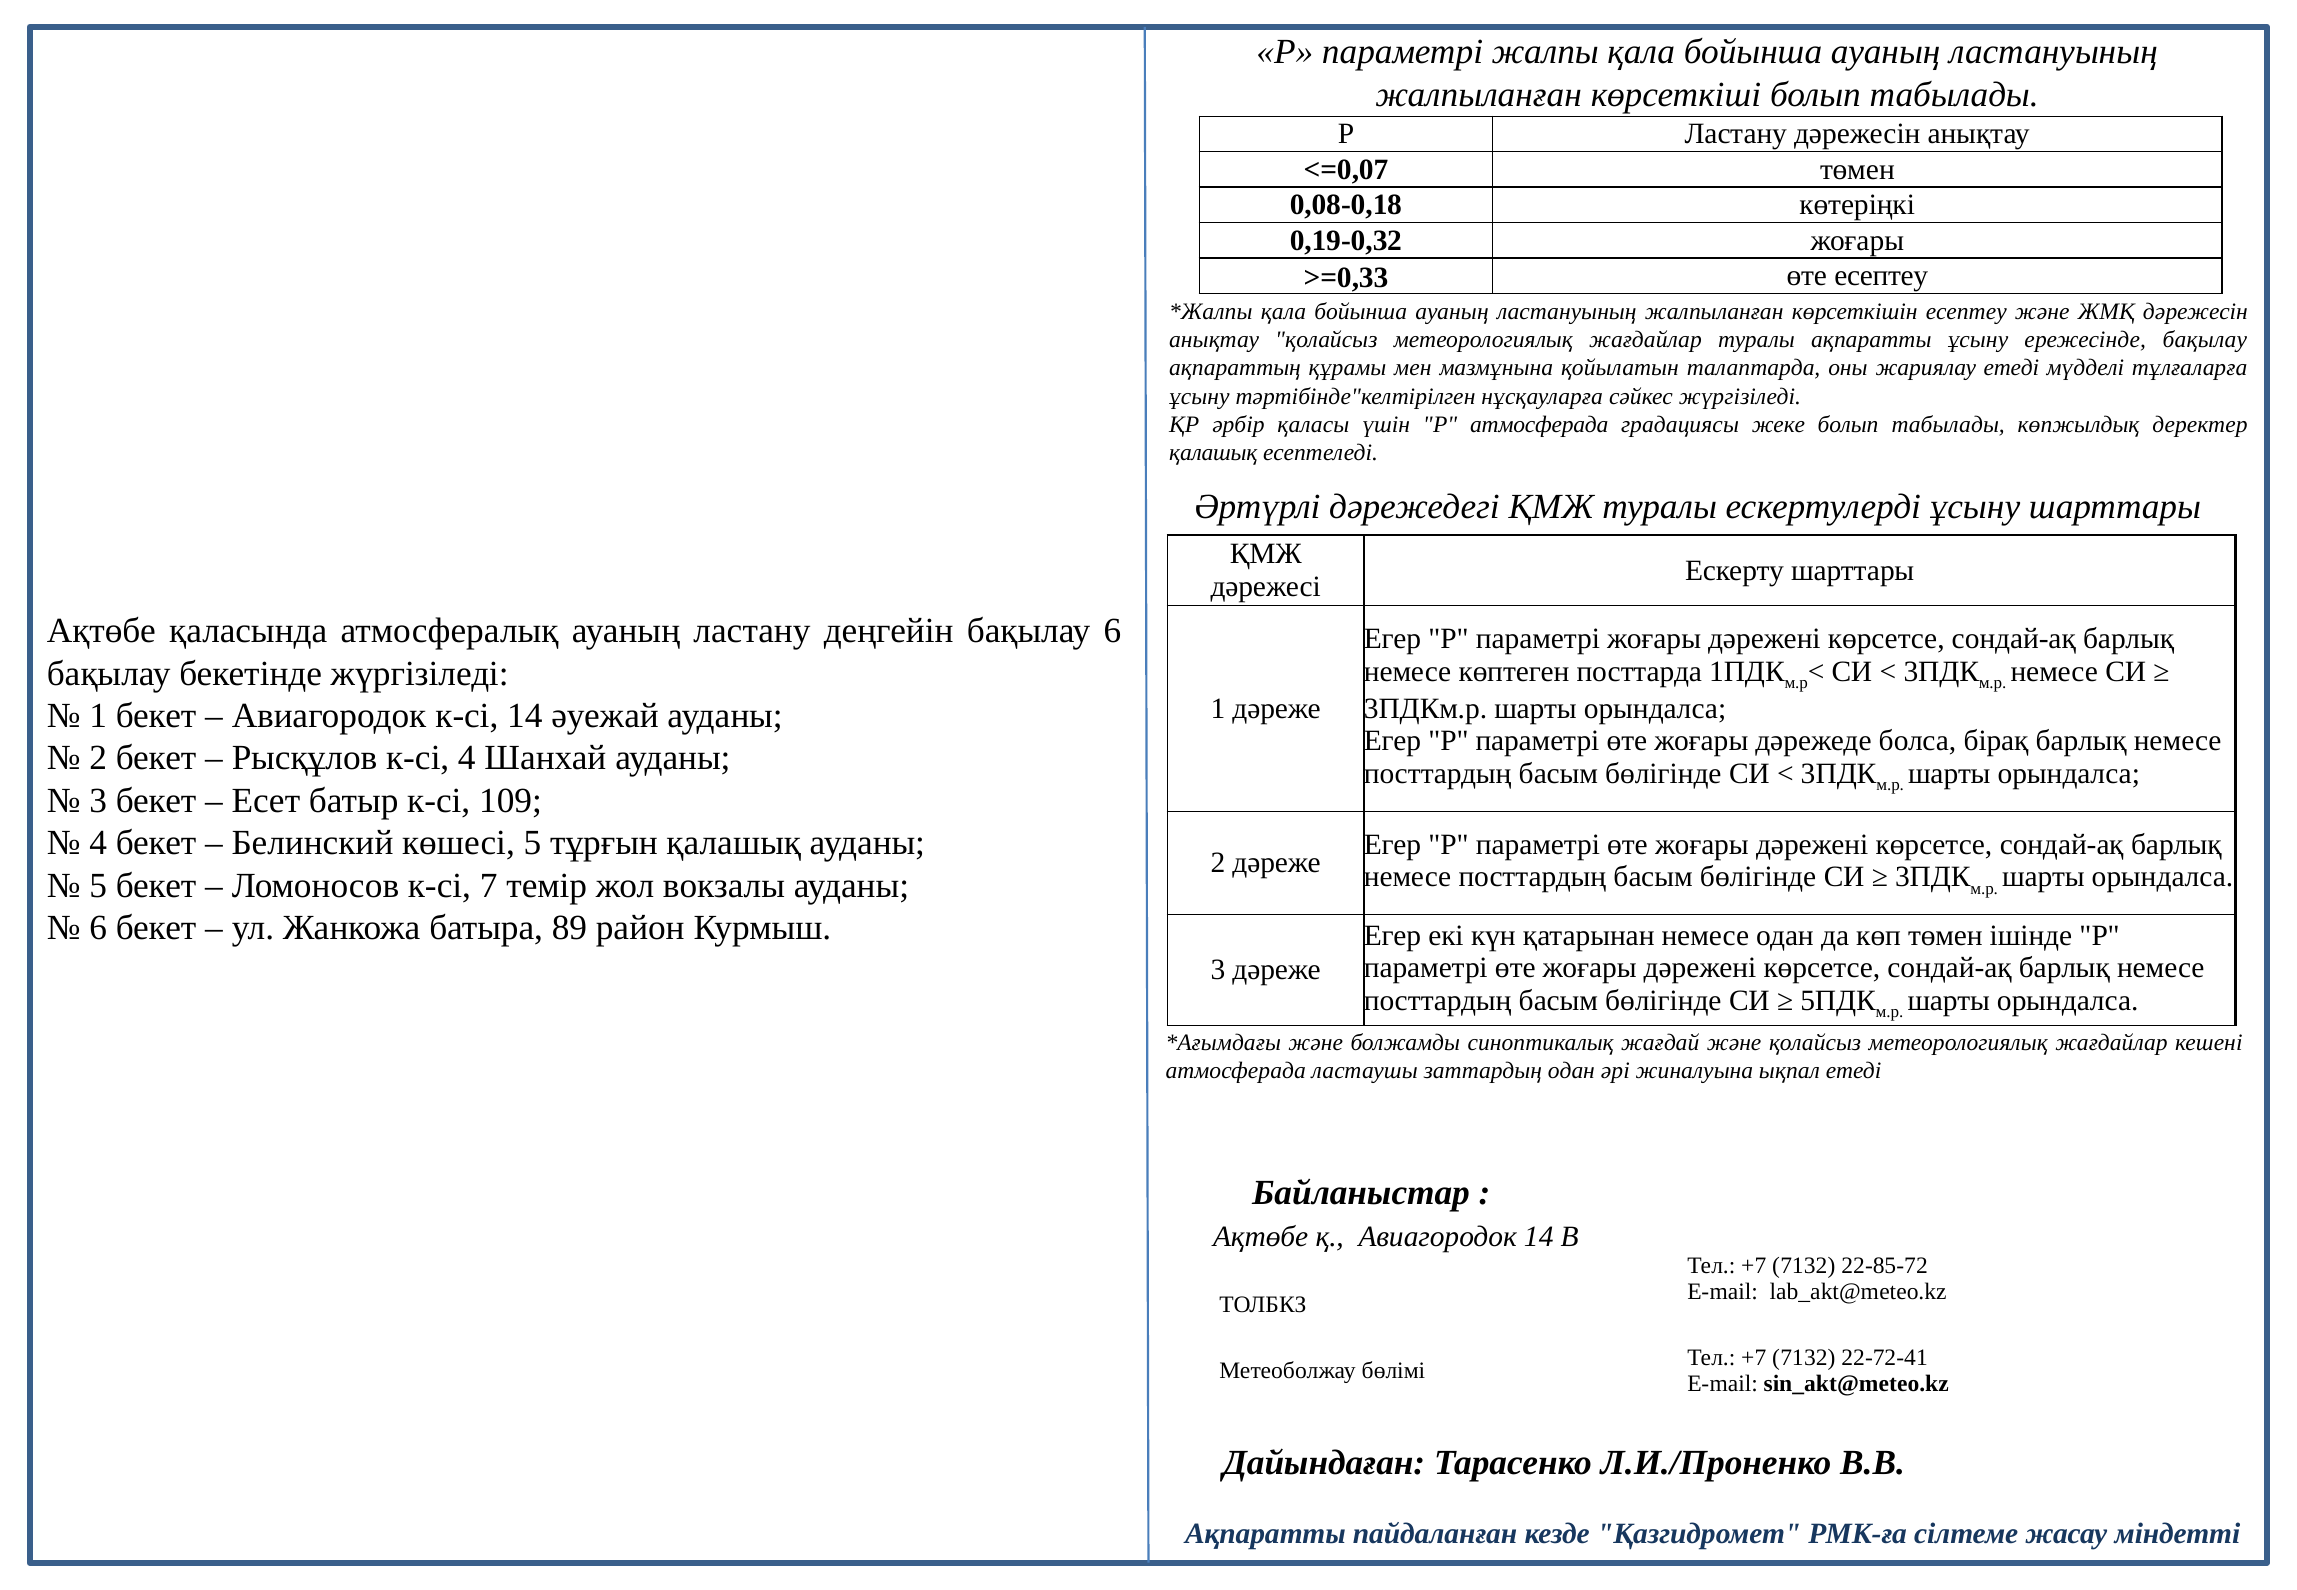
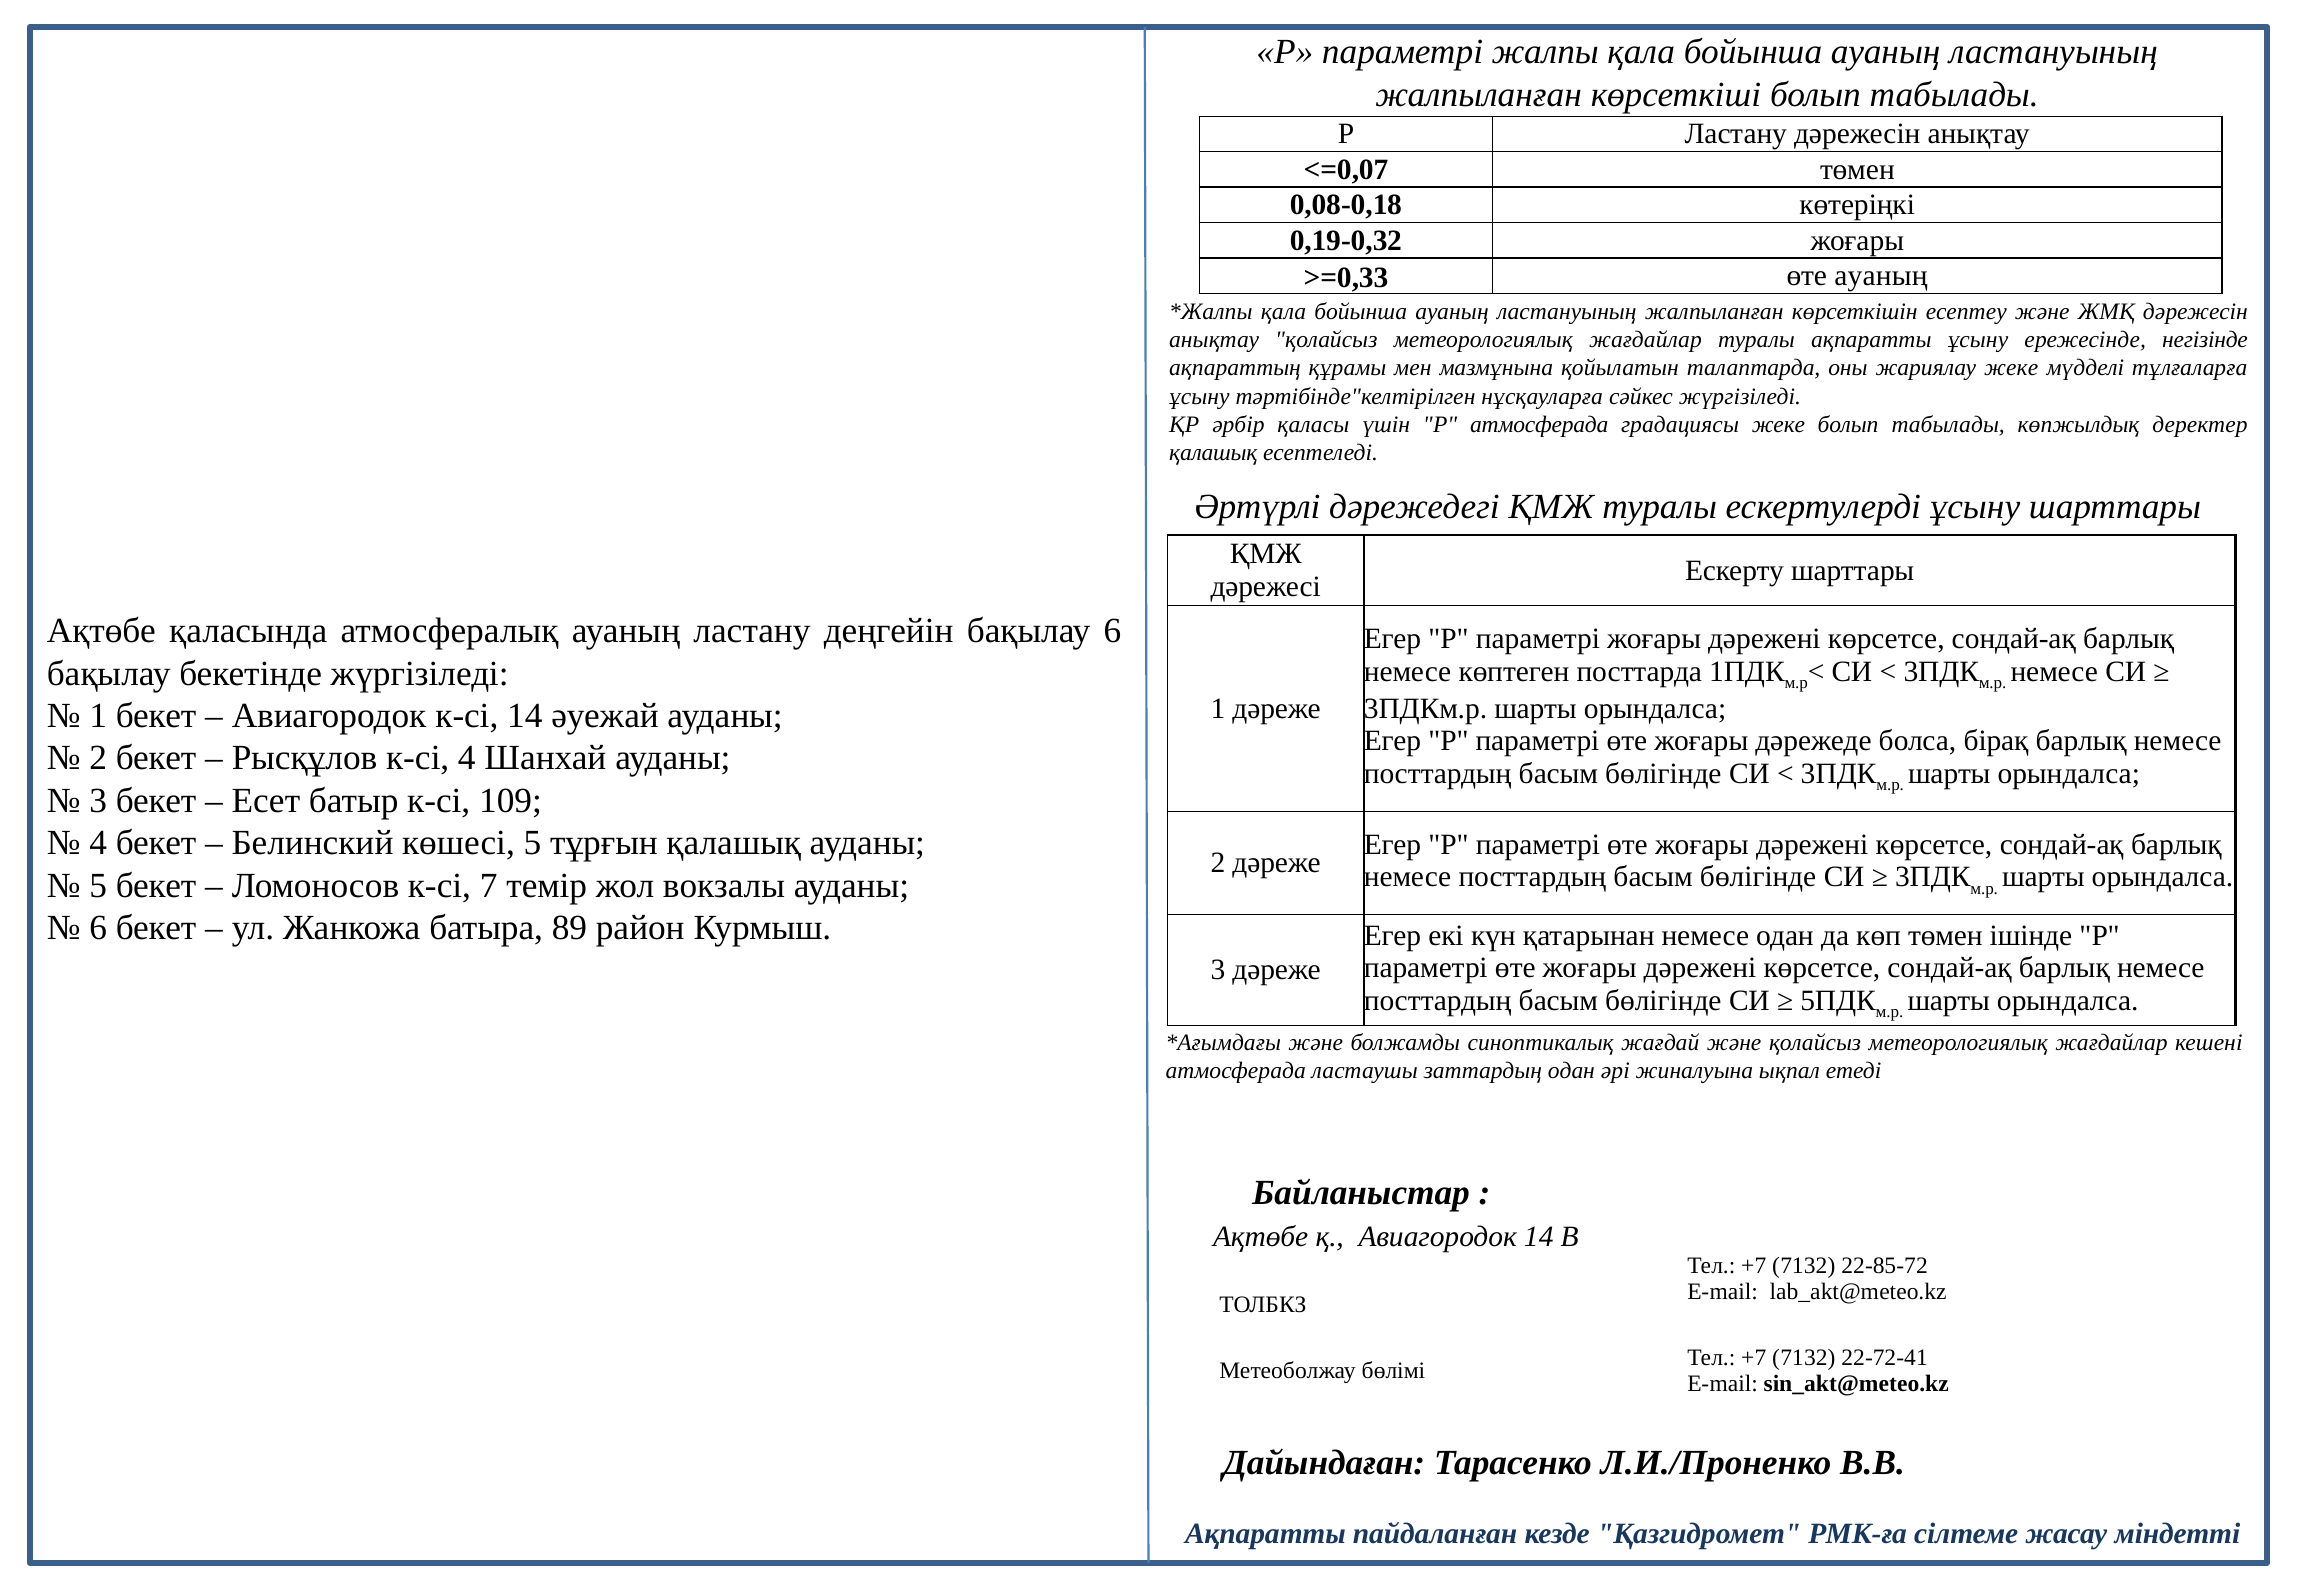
өте есептеу: есептеу -> ауаның
ережесінде бақылау: бақылау -> негізінде
жариялау етеді: етеді -> жеке
